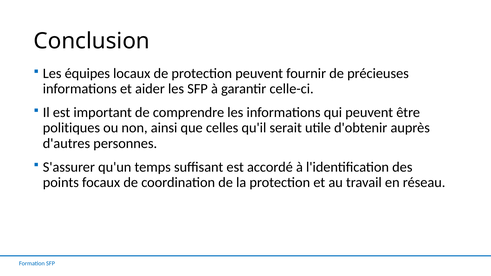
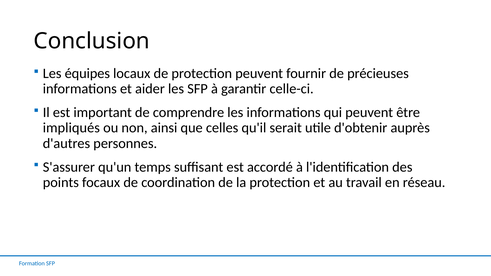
politiques: politiques -> impliqués
